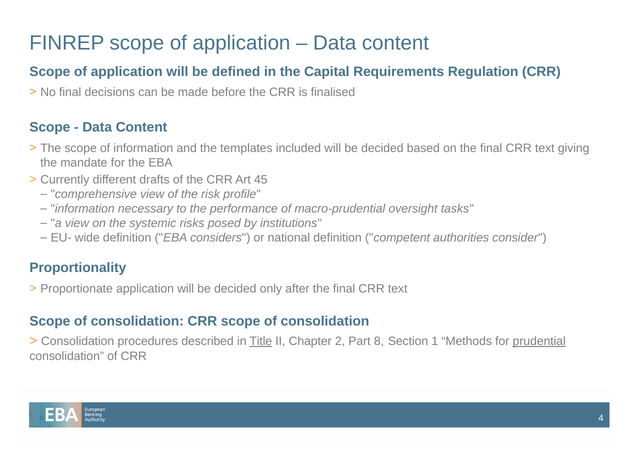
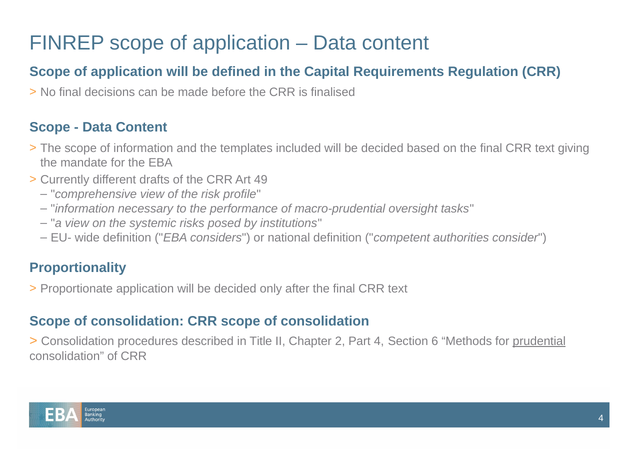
45: 45 -> 49
Title underline: present -> none
8: 8 -> 4
1: 1 -> 6
